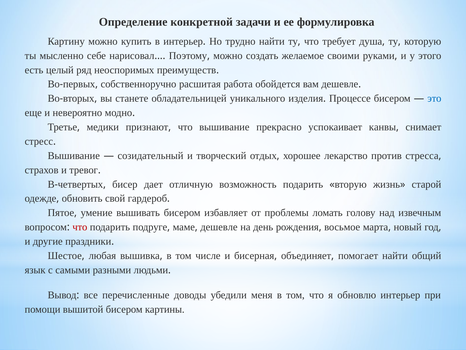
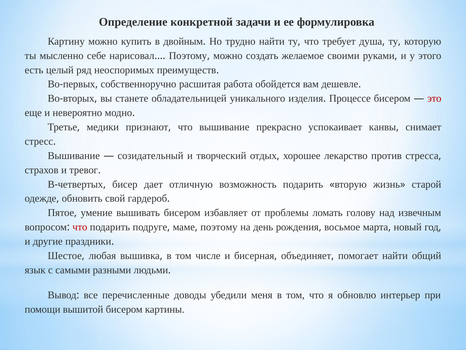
в интерьер: интерьер -> двойным
это colour: blue -> red
дешевле at (219, 227): дешевле -> поэтому
